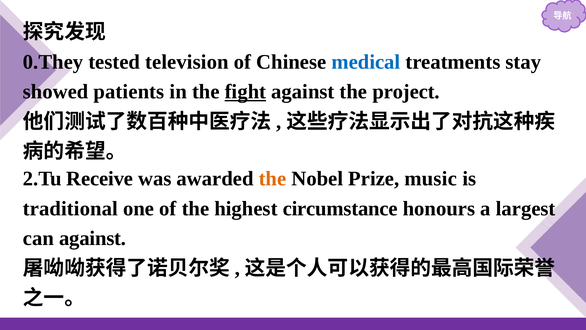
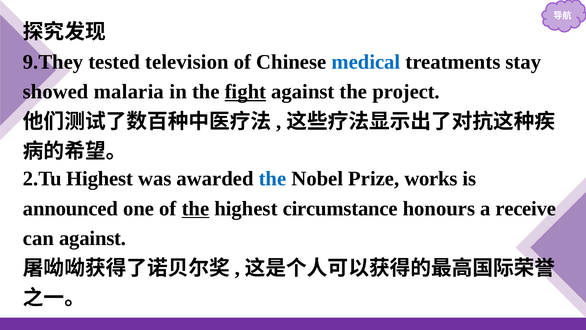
0.They: 0.They -> 9.They
patients: patients -> malaria
2.Tu Receive: Receive -> Highest
the at (272, 179) colour: orange -> blue
music: music -> works
traditional: traditional -> announced
the at (195, 208) underline: none -> present
largest: largest -> receive
